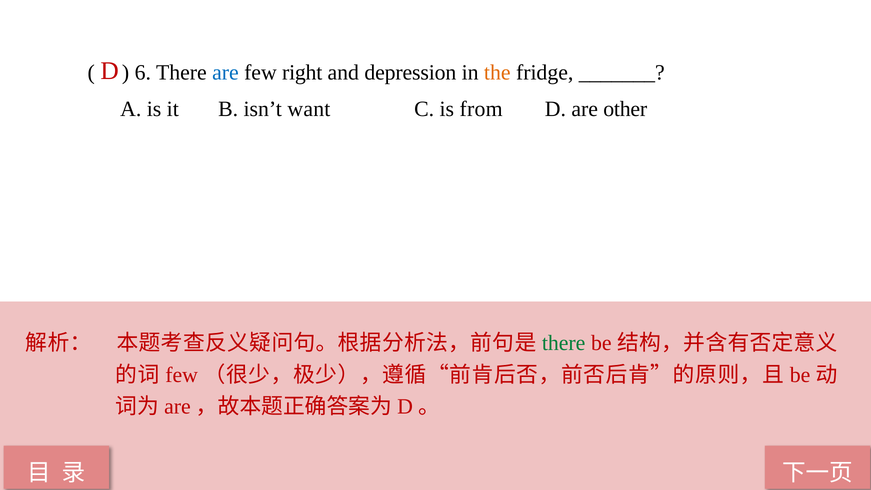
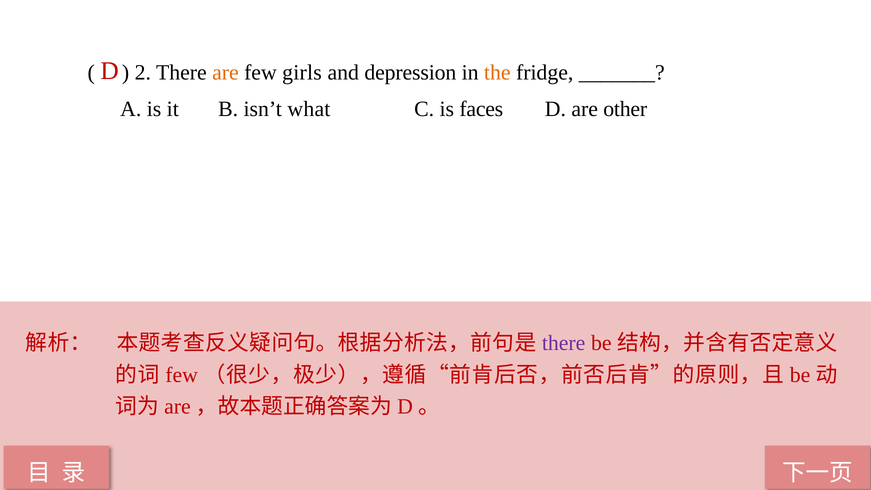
6: 6 -> 2
are at (225, 73) colour: blue -> orange
right: right -> girls
want: want -> what
from: from -> faces
there at (564, 343) colour: green -> purple
